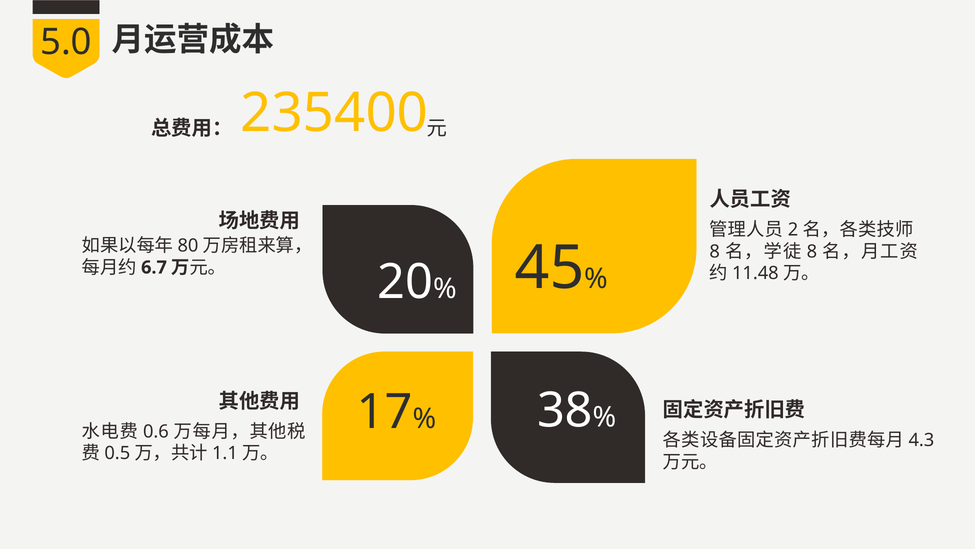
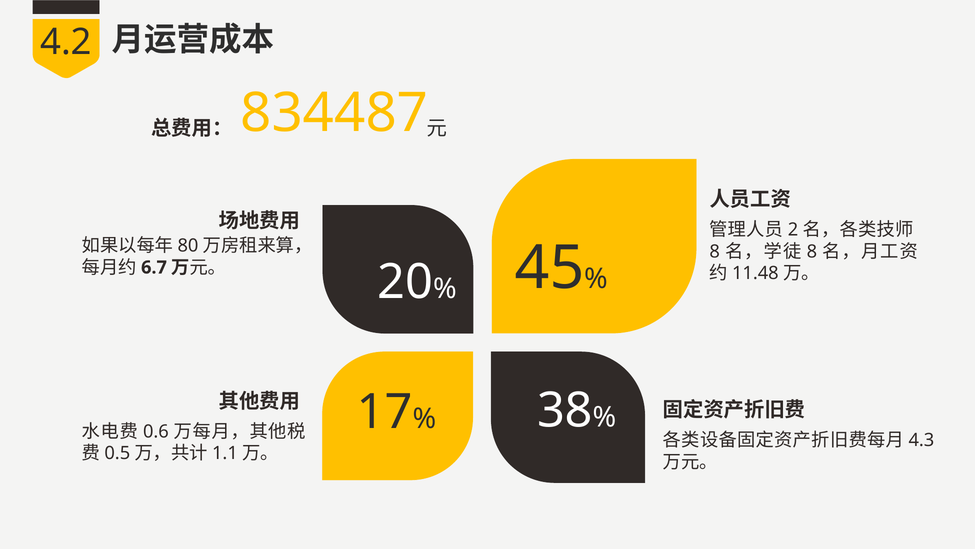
5.0: 5.0 -> 4.2
235400: 235400 -> 834487
